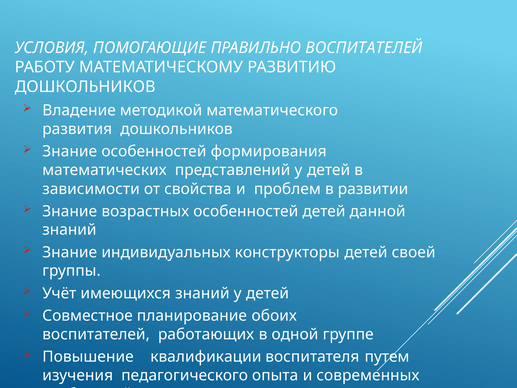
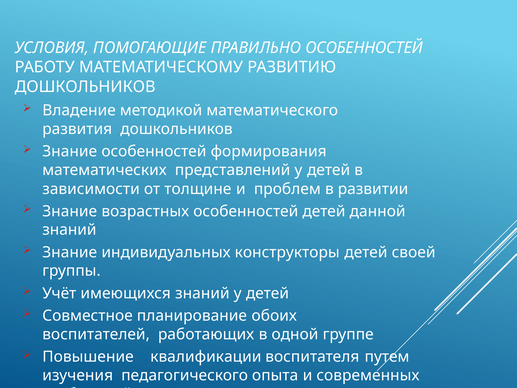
ПРАВИЛЬНО ВОСПИТАТЕЛЕЙ: ВОСПИТАТЕЛЕЙ -> ОСОБЕННОСТЕЙ
свойства: свойства -> толщине
